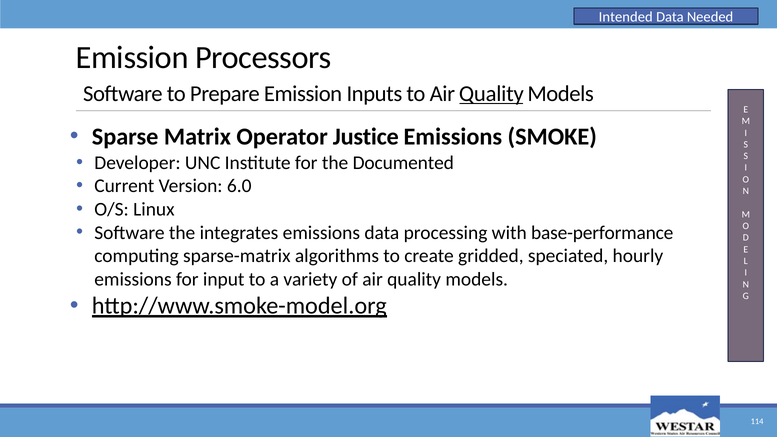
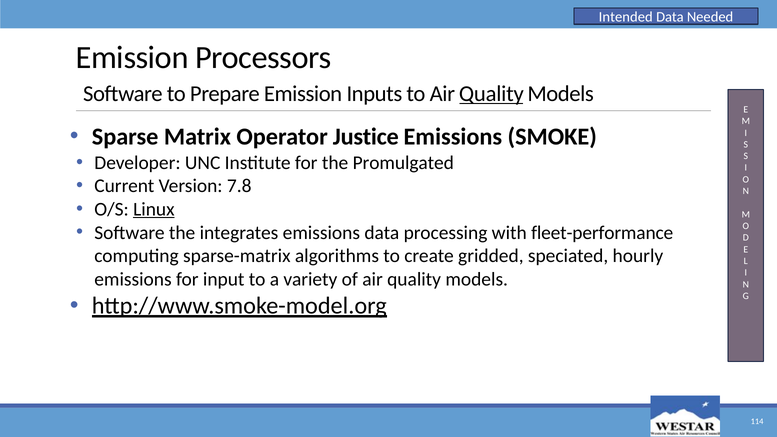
Documented: Documented -> Promulgated
6.0: 6.0 -> 7.8
Linux underline: none -> present
base-performance: base-performance -> fleet-performance
